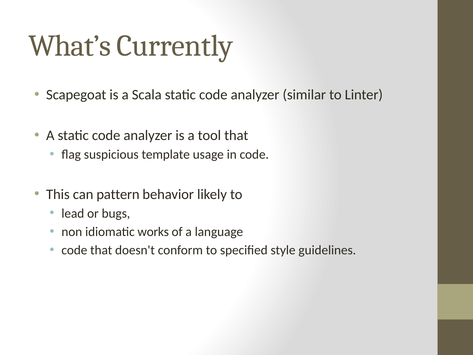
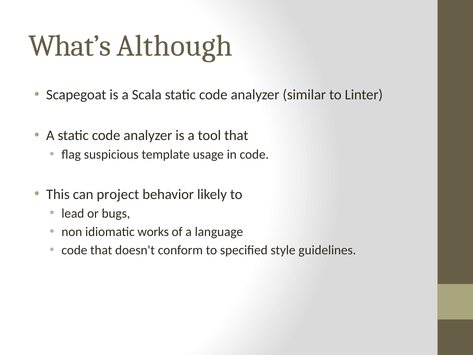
Currently: Currently -> Although
pattern: pattern -> project
